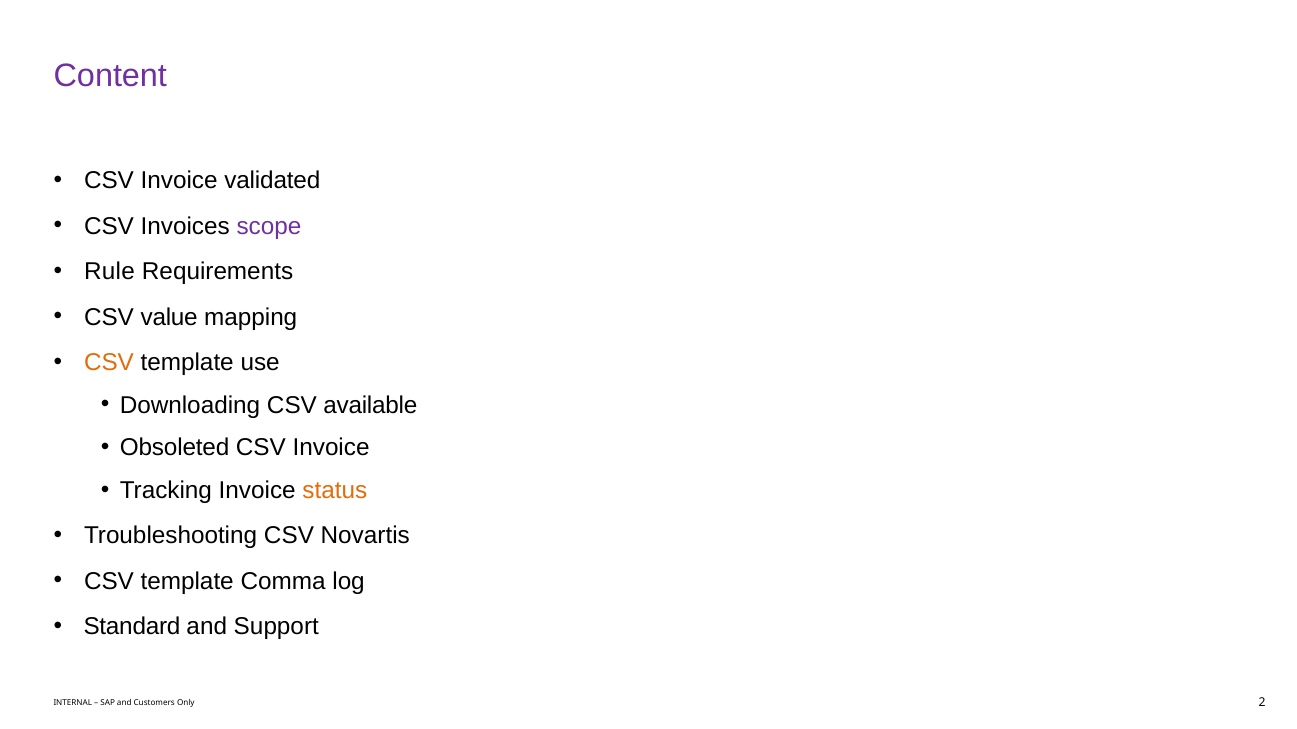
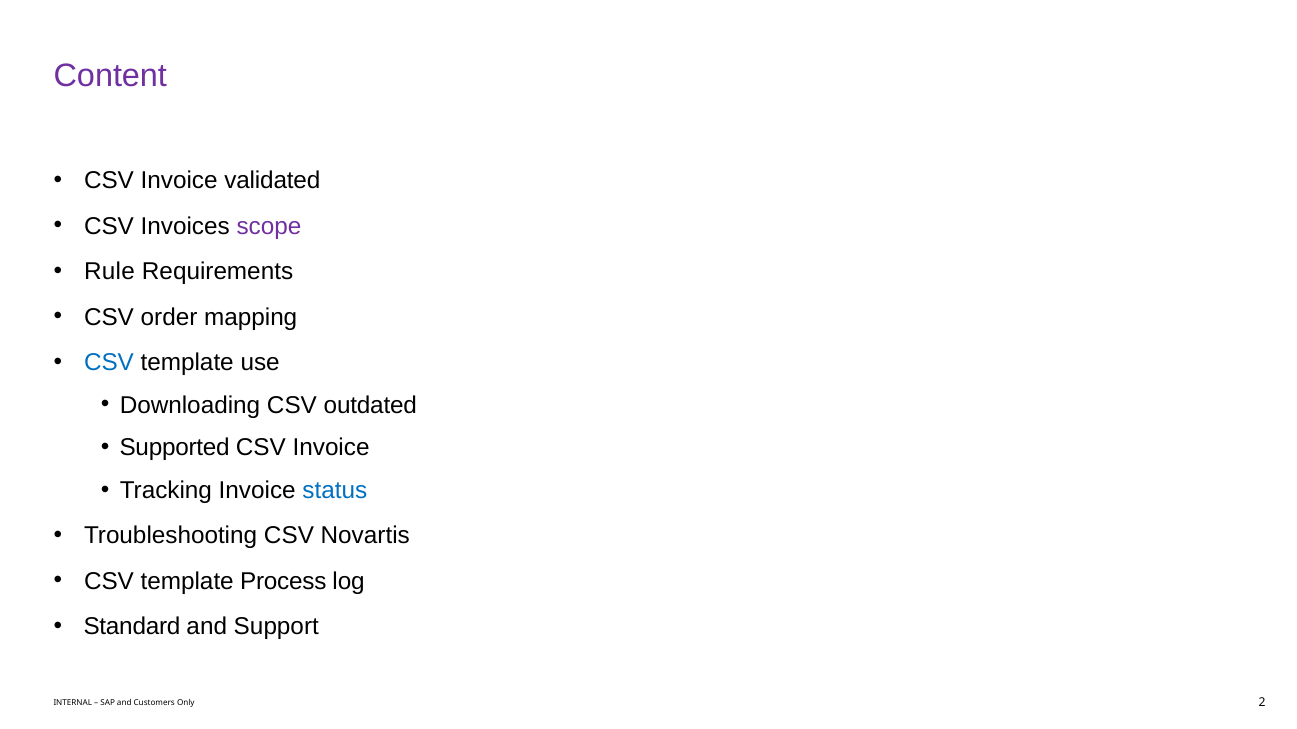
value: value -> order
CSV at (109, 363) colour: orange -> blue
available: available -> outdated
Obsoleted: Obsoleted -> Supported
status colour: orange -> blue
Comma: Comma -> Process
